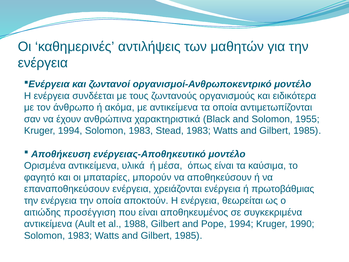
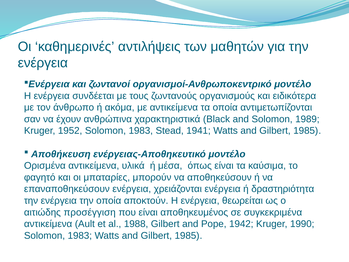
1955: 1955 -> 1989
Kruger 1994: 1994 -> 1952
Stead 1983: 1983 -> 1941
πρωτοβάθμιας: πρωτοβάθμιας -> δραστηριότητα
Pope 1994: 1994 -> 1942
